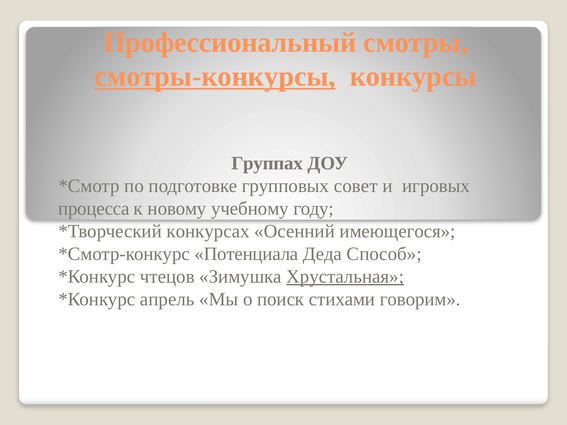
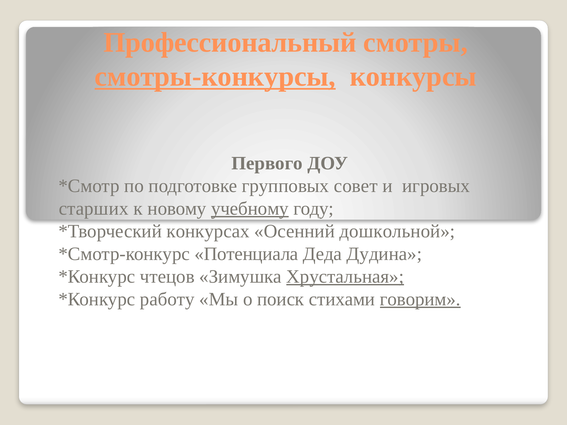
Группах: Группах -> Первого
процесса: процесса -> старших
учебному underline: none -> present
имеющегося: имеющегося -> дошкольной
Способ: Способ -> Дудина
апрель: апрель -> работу
говорим underline: none -> present
